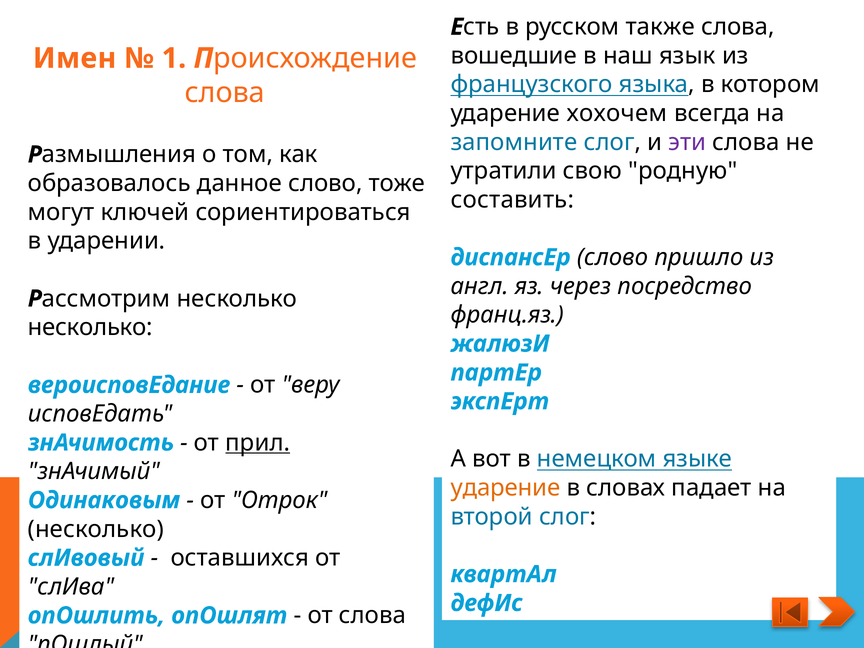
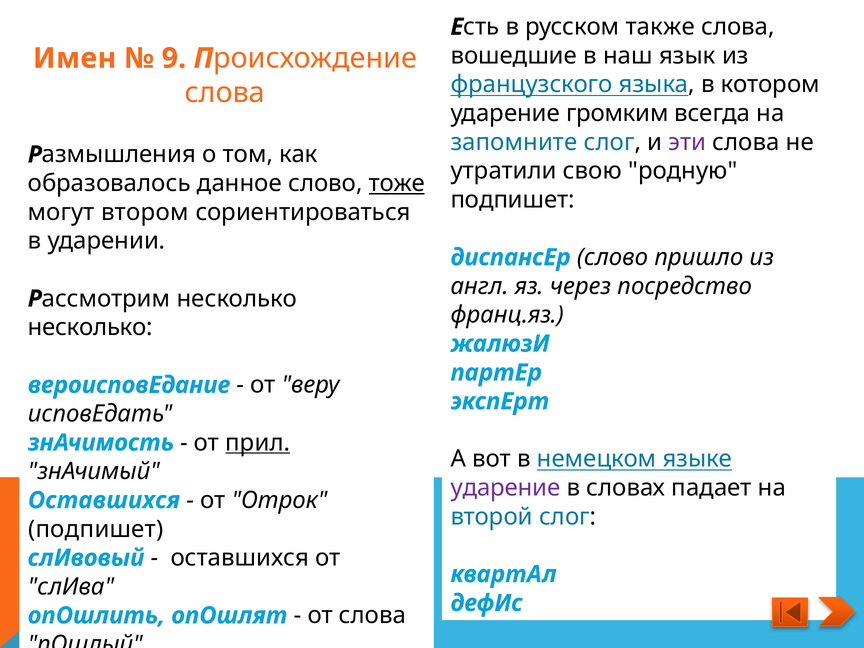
1: 1 -> 9
хохочем: хохочем -> громким
тоже underline: none -> present
составить at (512, 200): составить -> подпишет
ключей: ключей -> втором
ударение at (505, 488) colour: orange -> purple
Одинаковым at (104, 500): Одинаковым -> Оставшихся
несколько at (96, 529): несколько -> подпишет
